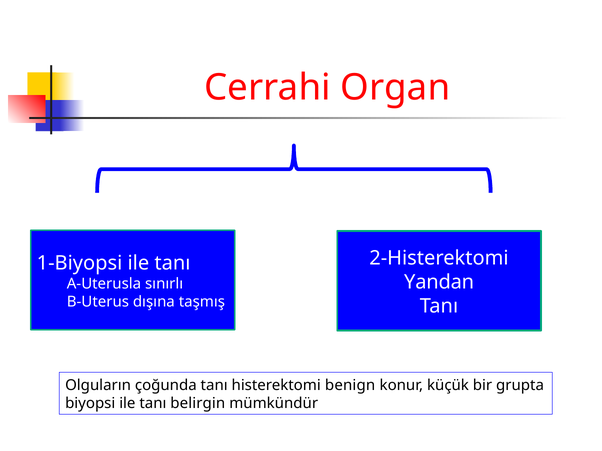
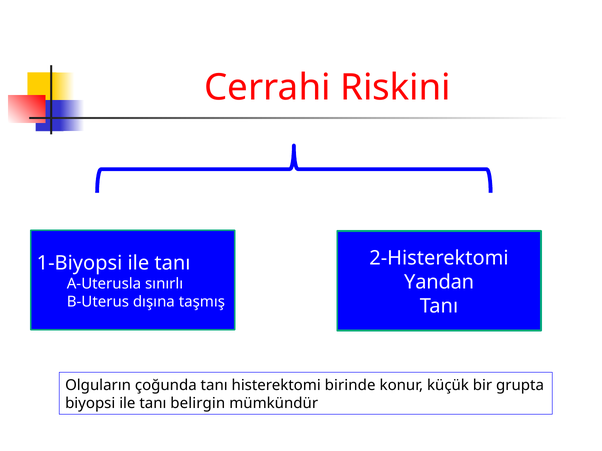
Organ: Organ -> Riskini
benign: benign -> birinde
